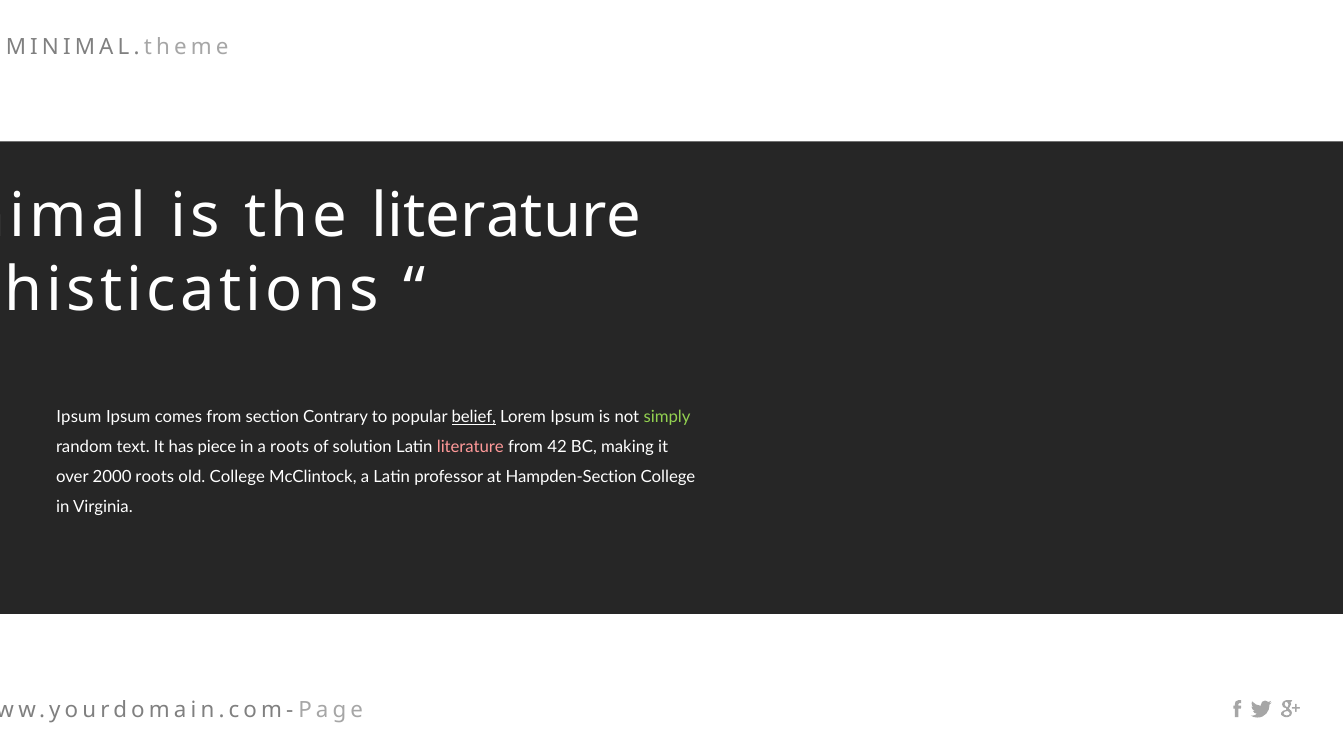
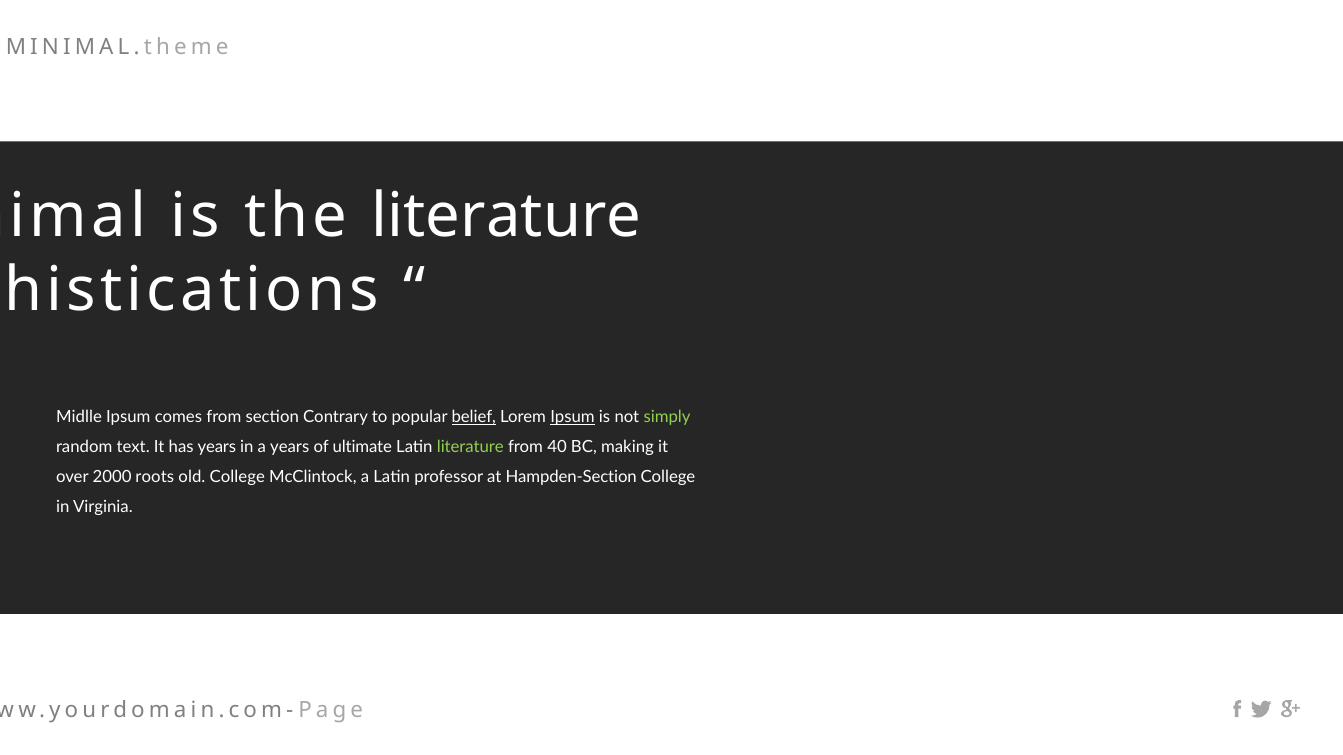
Ipsum at (79, 417): Ipsum -> Midlle
Ipsum at (573, 417) underline: none -> present
has piece: piece -> years
a roots: roots -> years
solution: solution -> ultimate
literature at (470, 447) colour: pink -> light green
42: 42 -> 40
